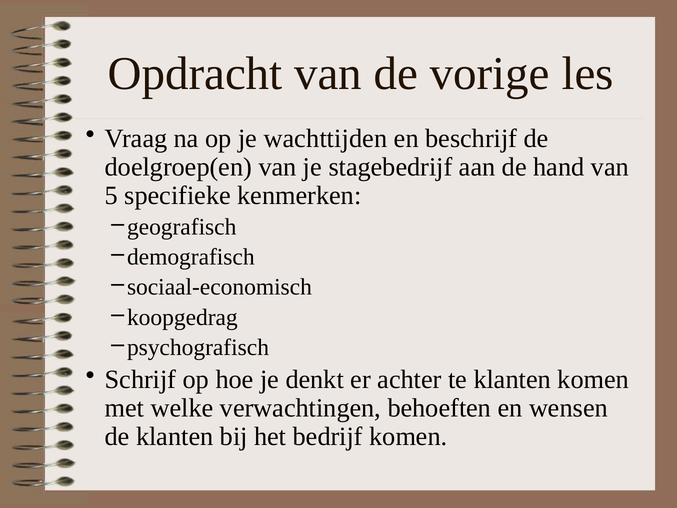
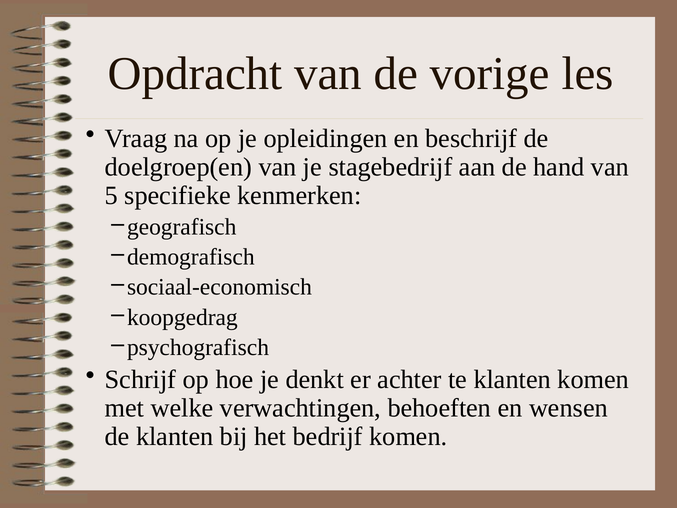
wachttijden: wachttijden -> opleidingen
